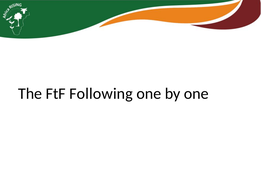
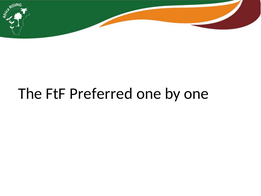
Following: Following -> Preferred
